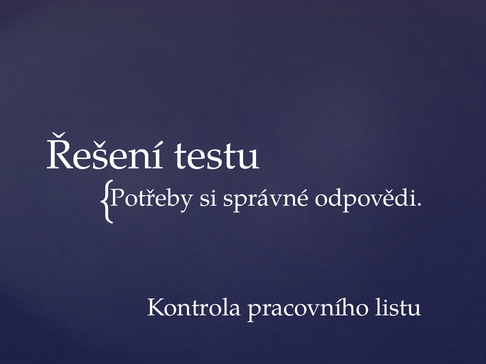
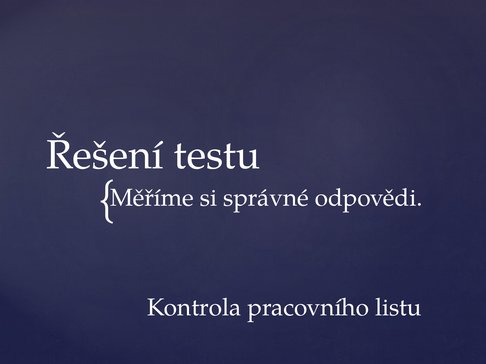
Potřeby: Potřeby -> Měříme
